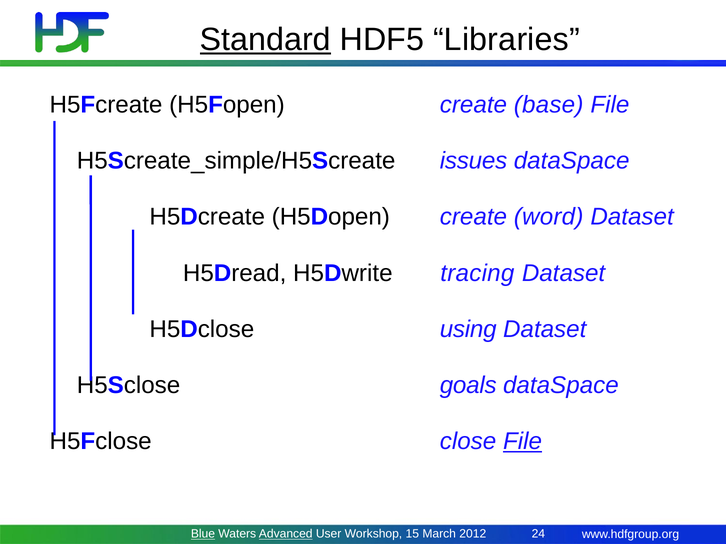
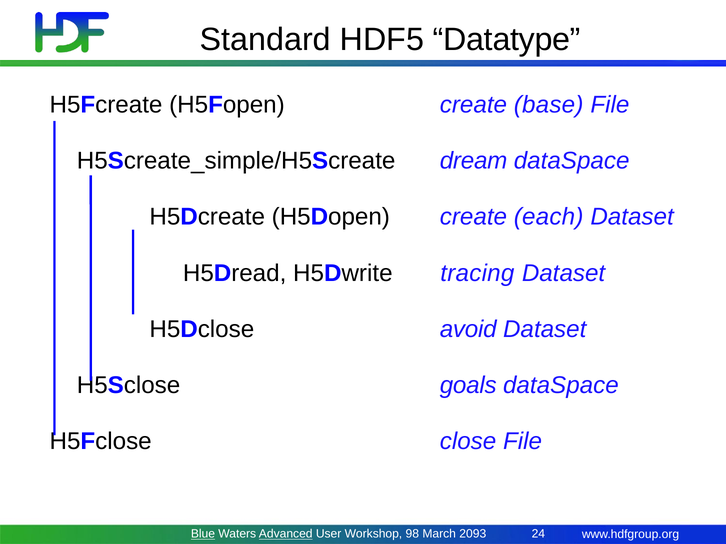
Standard underline: present -> none
Libraries: Libraries -> Datatype
issues: issues -> dream
word: word -> each
using: using -> avoid
File at (523, 442) underline: present -> none
15: 15 -> 98
2012: 2012 -> 2093
